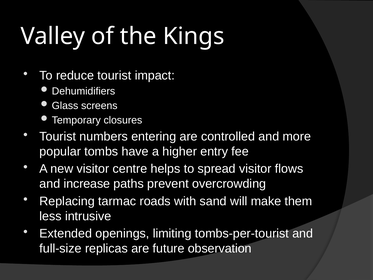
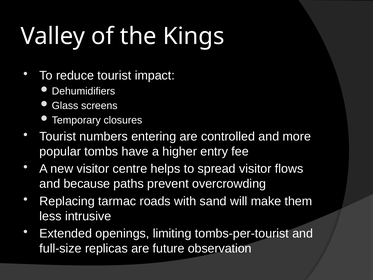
increase: increase -> because
